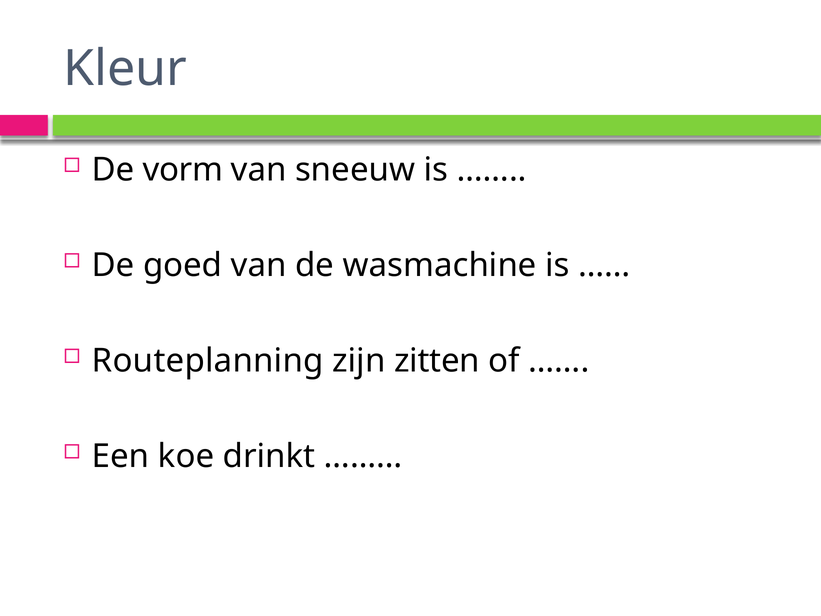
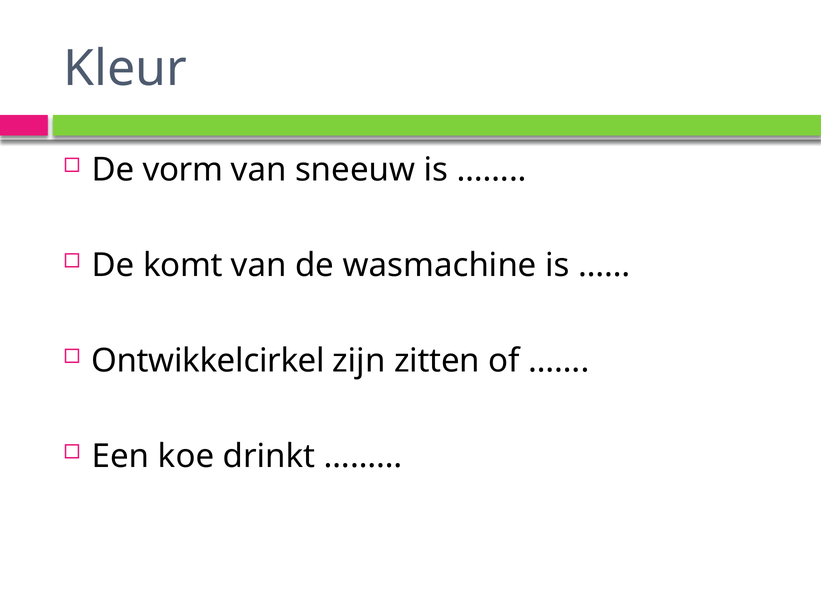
goed: goed -> komt
Routeplanning: Routeplanning -> Ontwikkelcirkel
